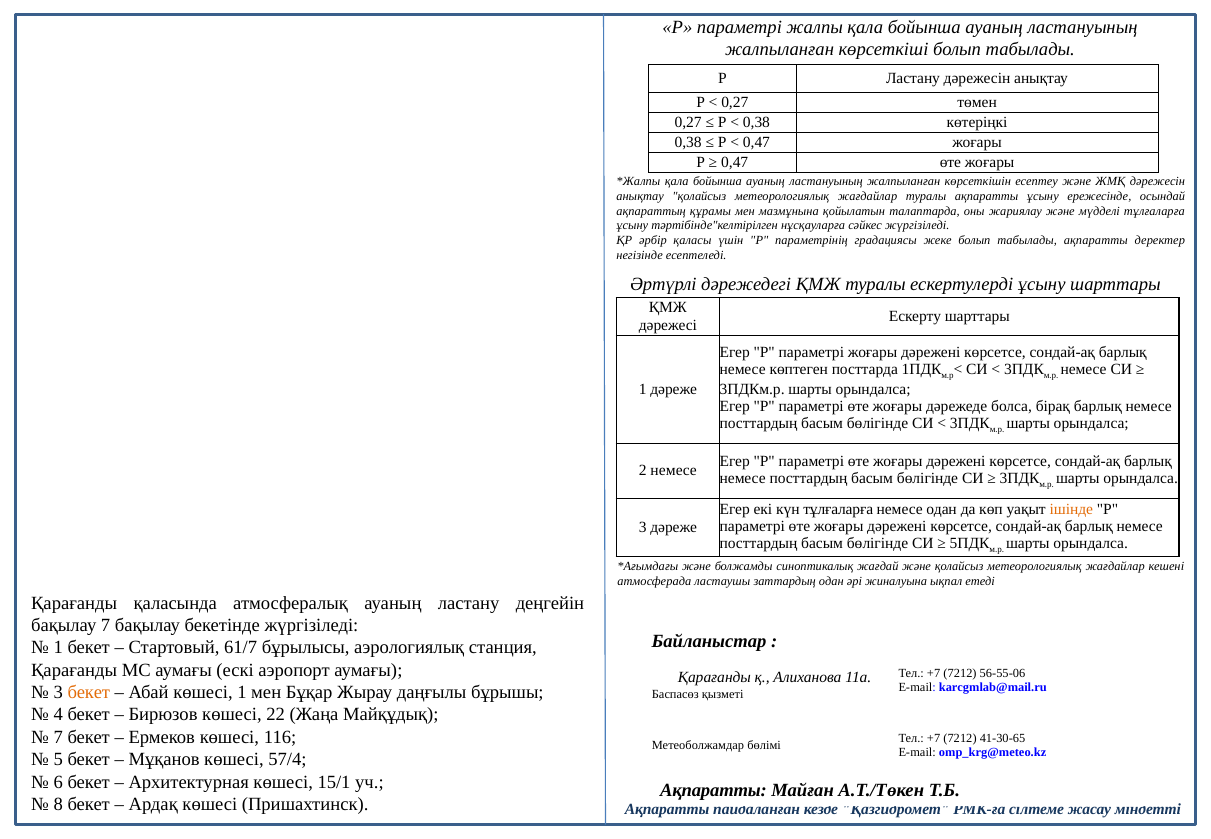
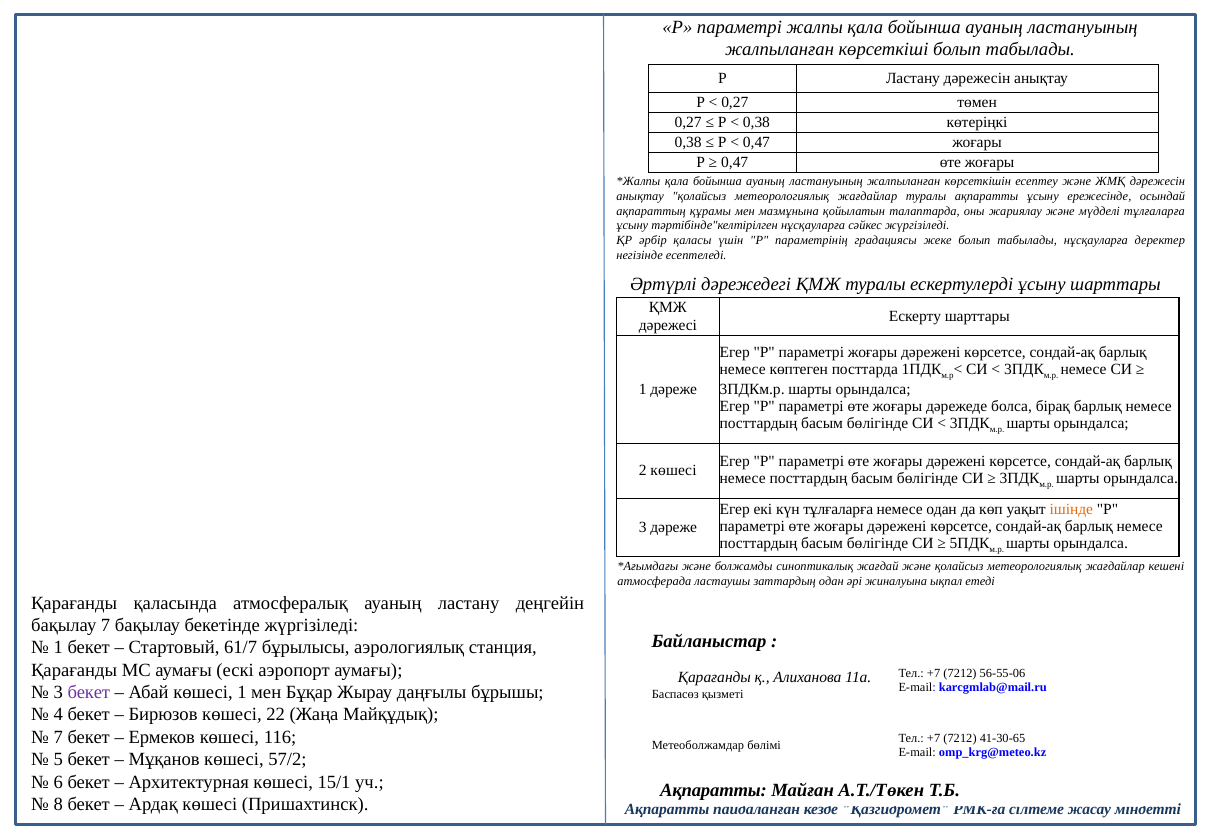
табылады ақпаратты: ақпаратты -> нұсқауларға
2 немесе: немесе -> көшесі
бекет at (89, 692) colour: orange -> purple
57/4: 57/4 -> 57/2
